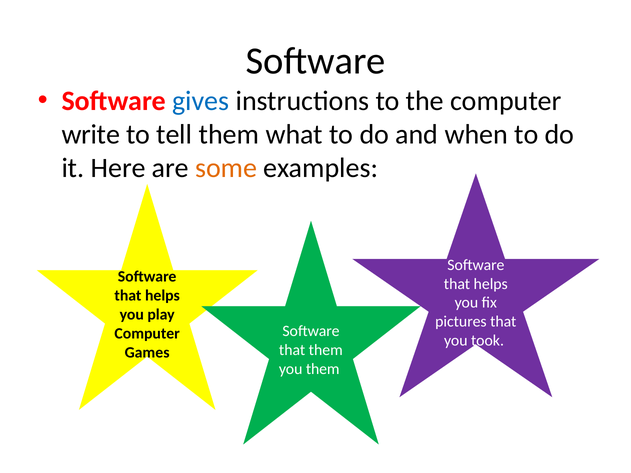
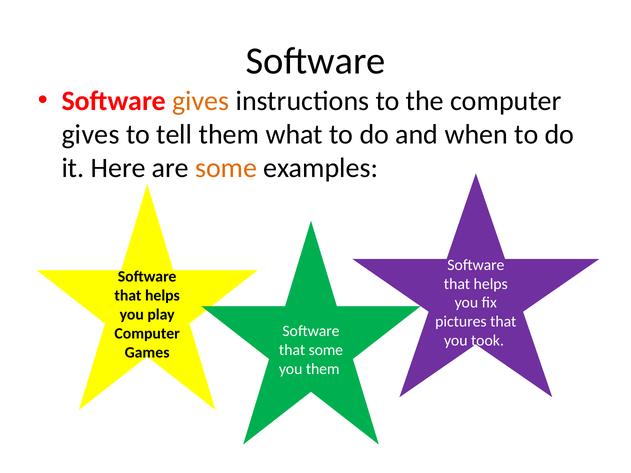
gives at (201, 101) colour: blue -> orange
write at (91, 134): write -> gives
that them: them -> some
